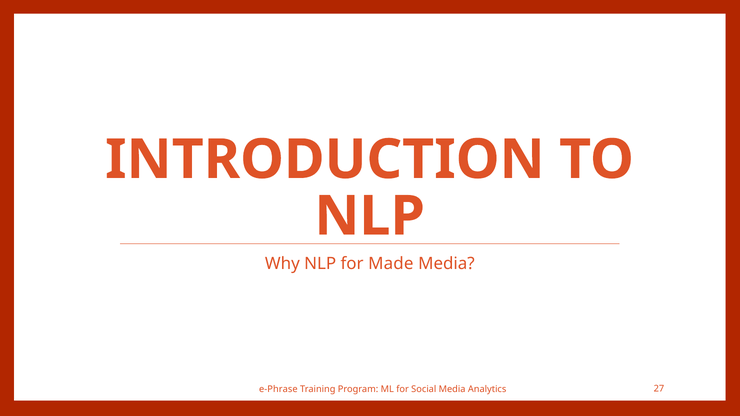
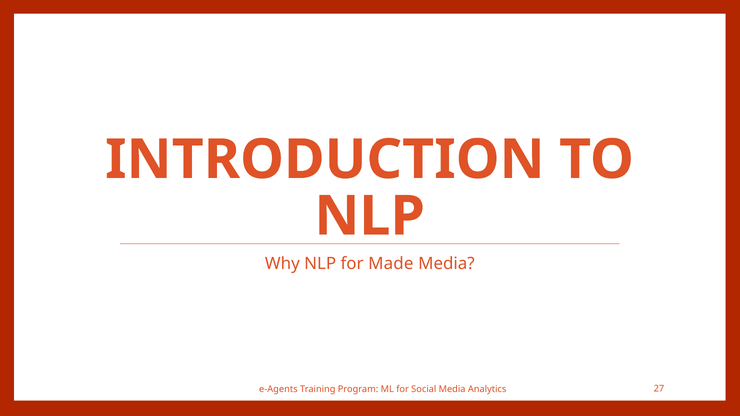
e-Phrase: e-Phrase -> e-Agents
